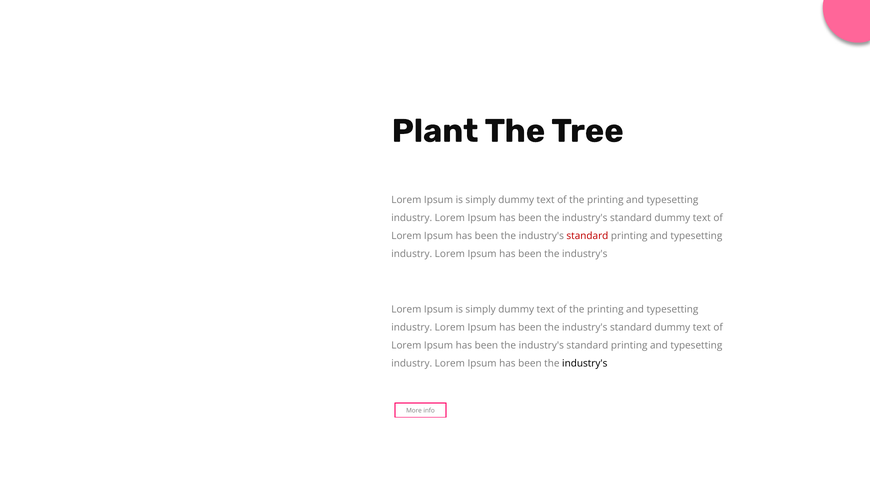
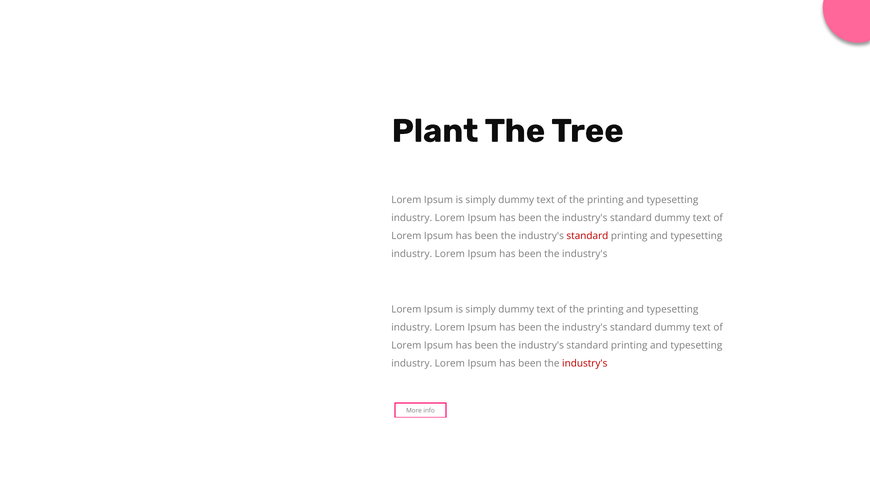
industry's at (585, 363) colour: black -> red
